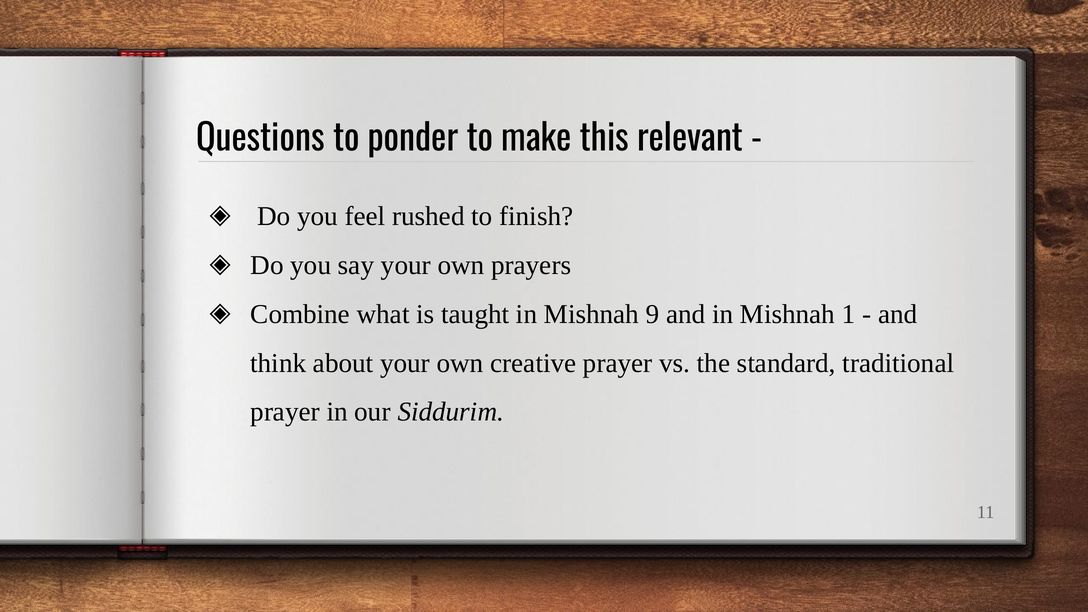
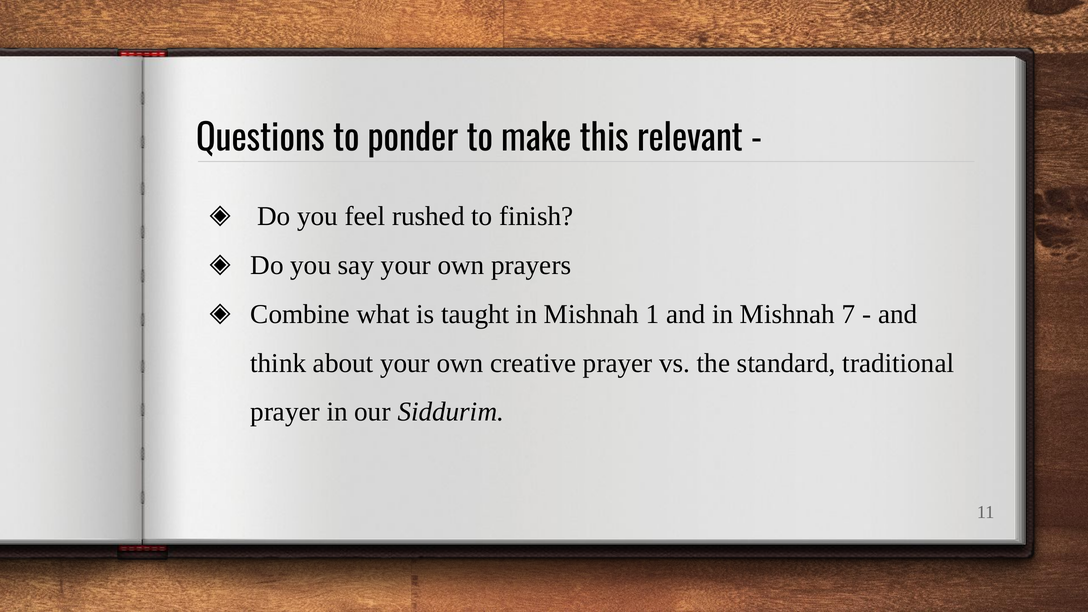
9: 9 -> 1
1: 1 -> 7
